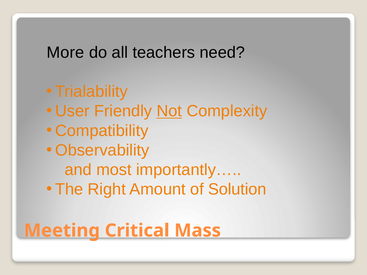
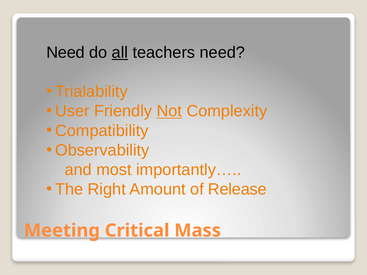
More at (65, 52): More -> Need
all underline: none -> present
Solution: Solution -> Release
